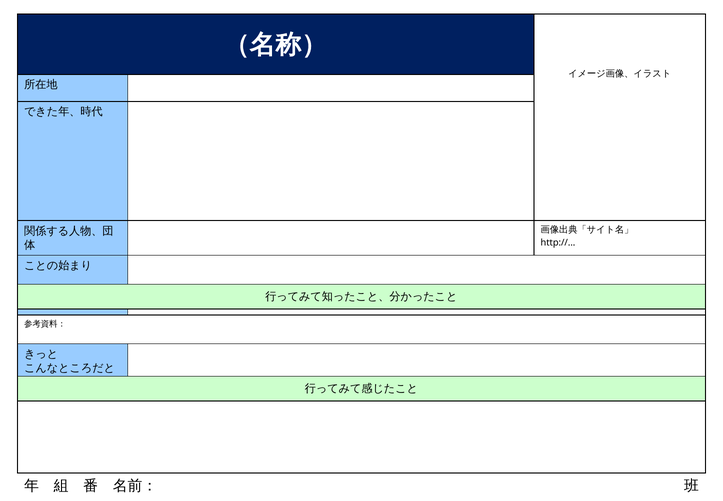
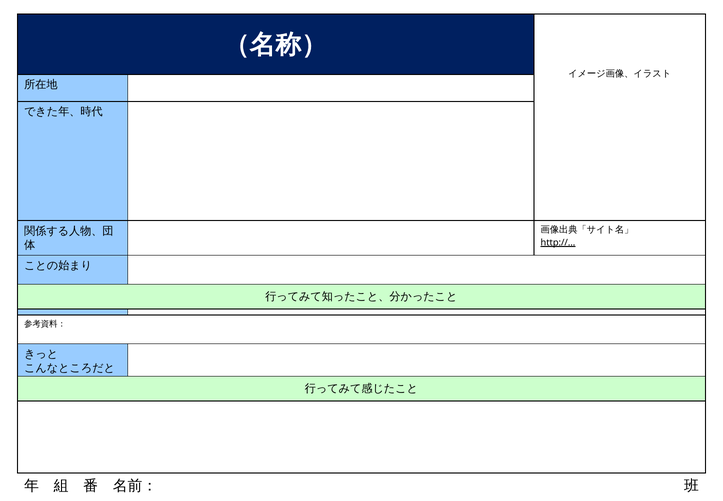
http:// underline: none -> present
